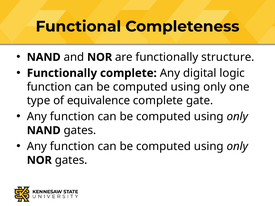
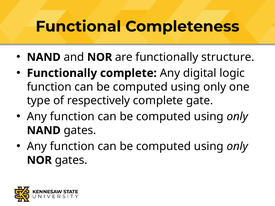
equivalence: equivalence -> respectively
